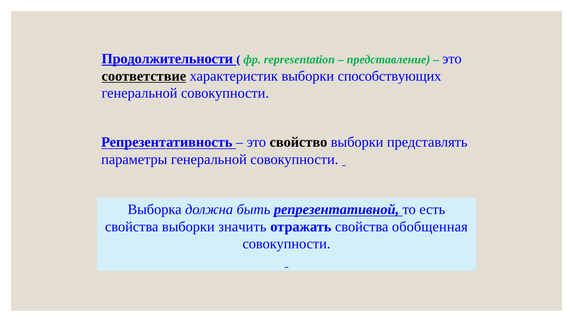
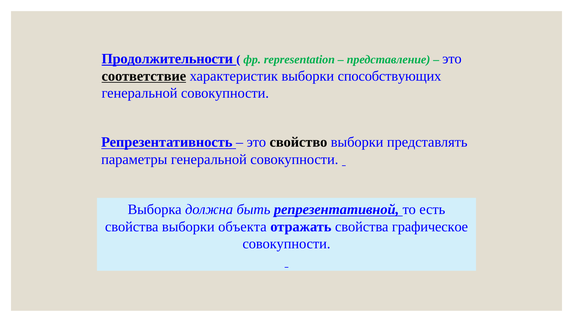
значить: значить -> объекта
обобщенная: обобщенная -> графическое
